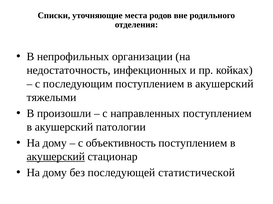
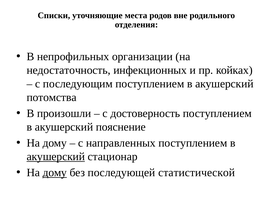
тяжелыми: тяжелыми -> потомства
направленных: направленных -> достоверность
патологии: патологии -> пояснение
объективность: объективность -> направленных
дому at (55, 173) underline: none -> present
